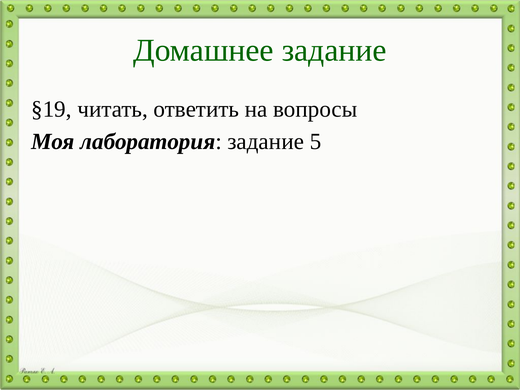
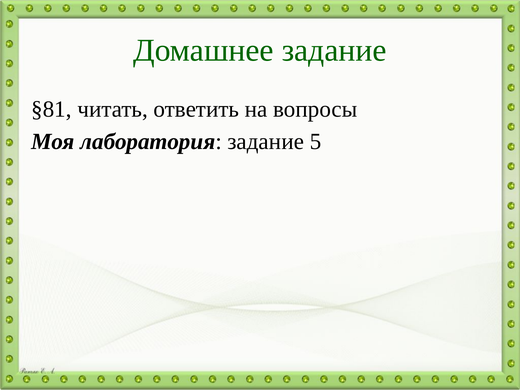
§19: §19 -> §81
